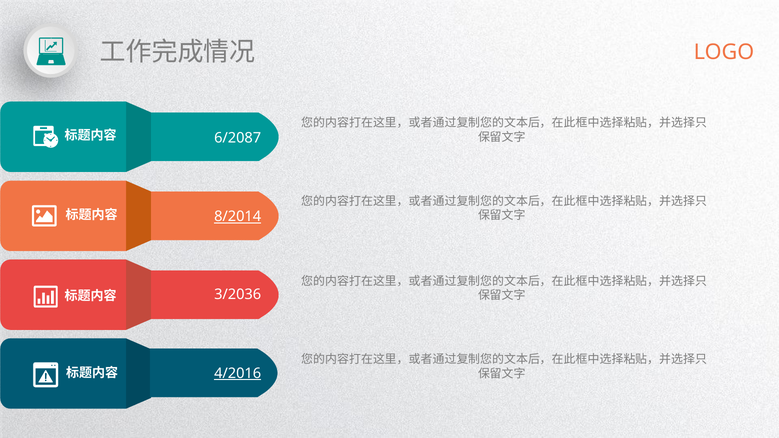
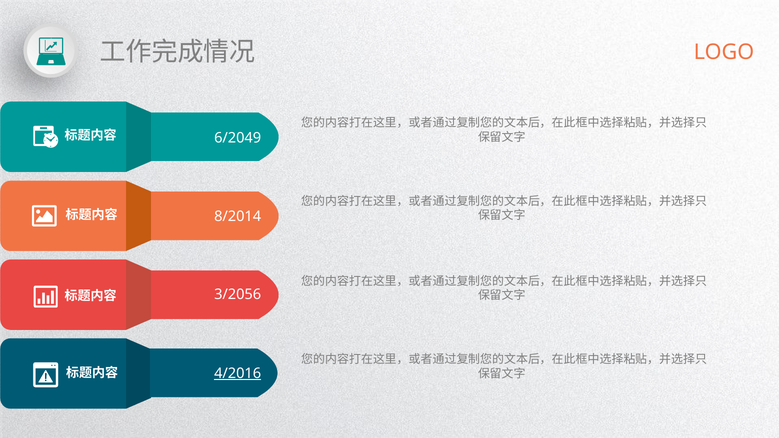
6/2087: 6/2087 -> 6/2049
8/2014 underline: present -> none
3/2036: 3/2036 -> 3/2056
